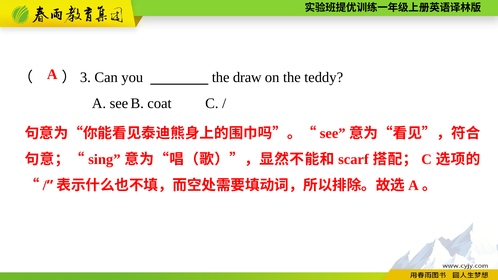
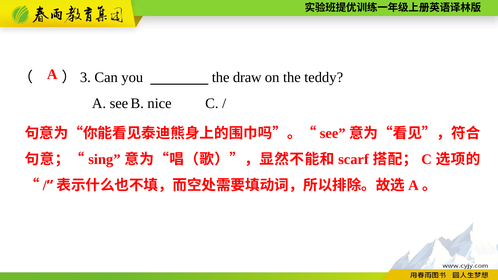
coat: coat -> nice
